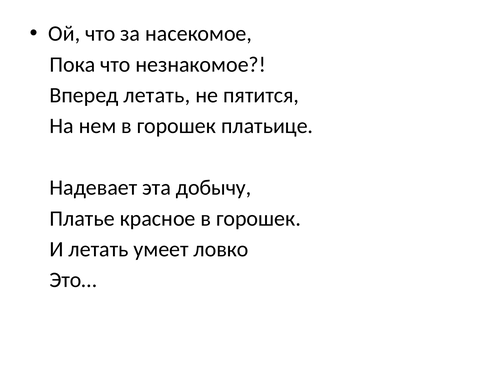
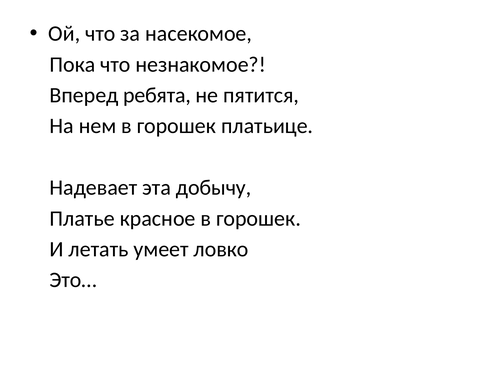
Вперед летать: летать -> ребята
